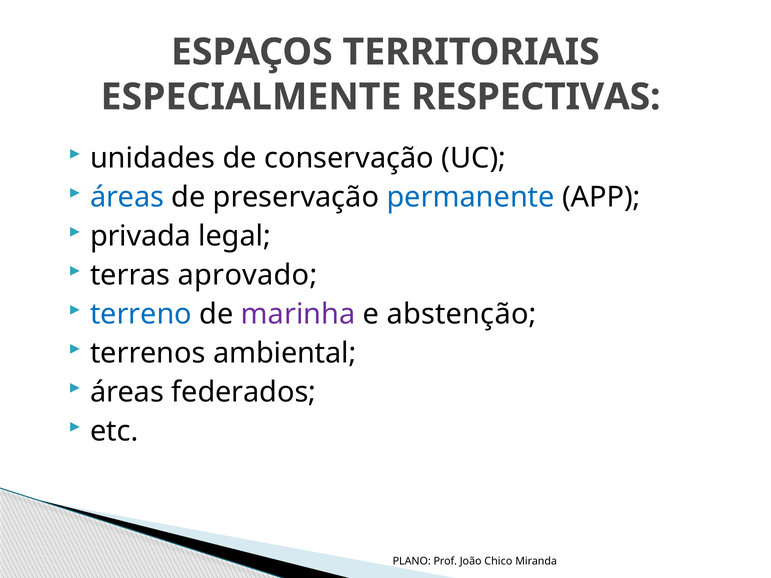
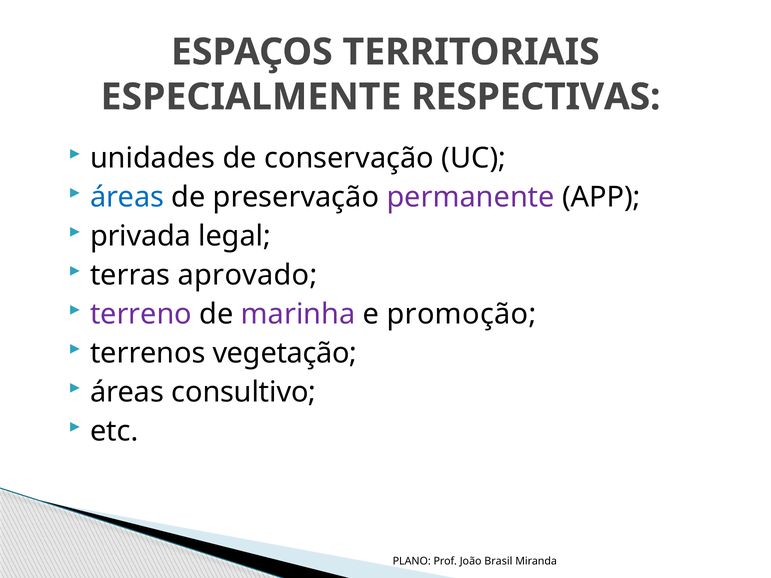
permanente colour: blue -> purple
terreno colour: blue -> purple
abstenção: abstenção -> promoção
ambiental: ambiental -> vegetação
federados: federados -> consultivo
Chico: Chico -> Brasil
